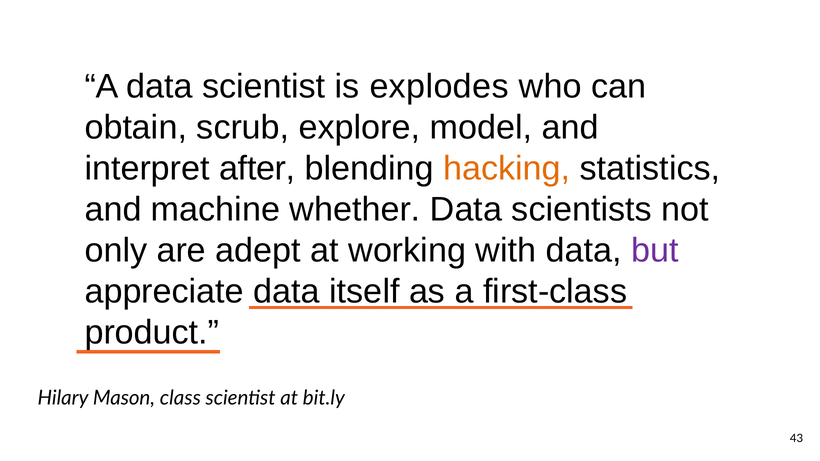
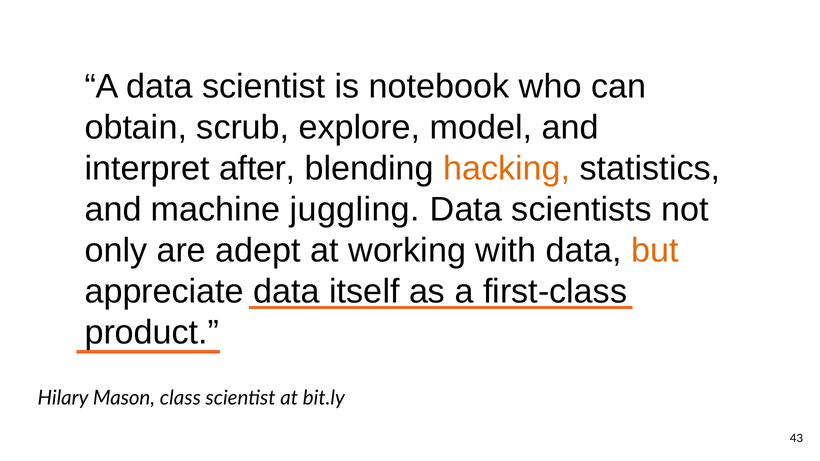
explodes: explodes -> notebook
whether: whether -> juggling
but colour: purple -> orange
